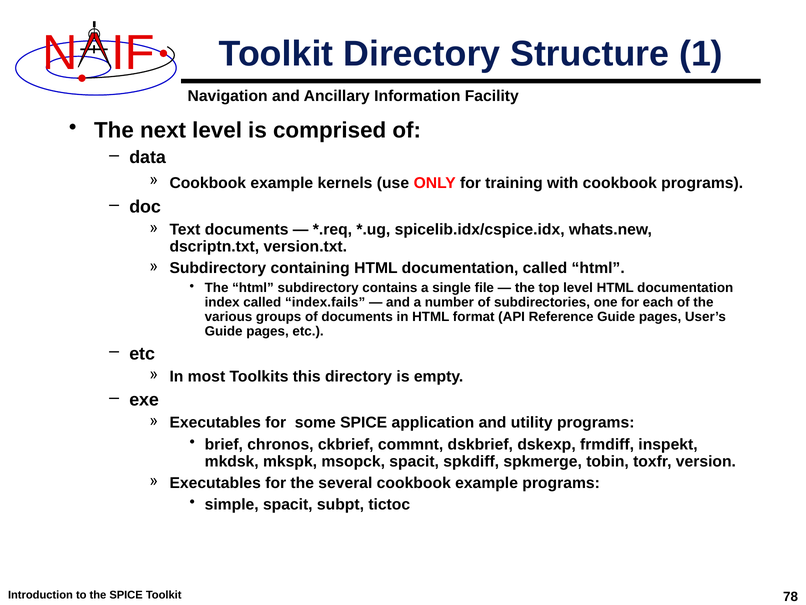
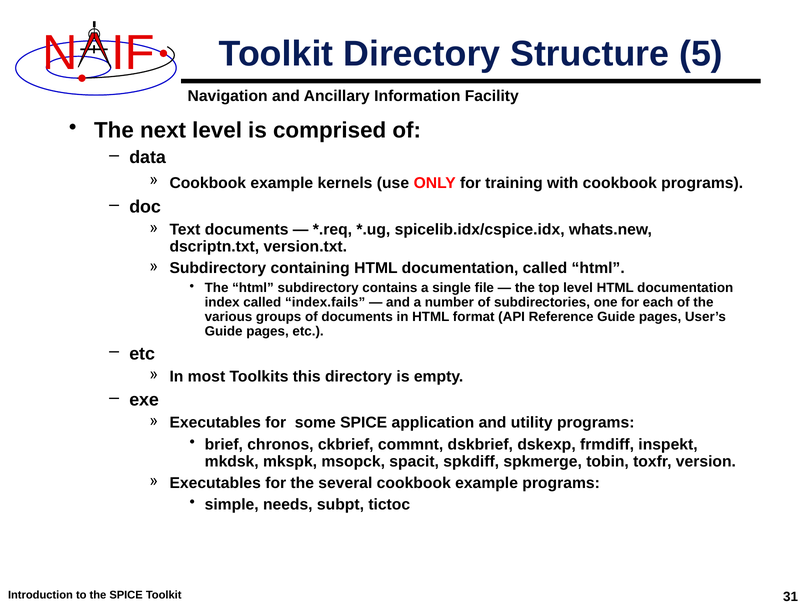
1: 1 -> 5
simple spacit: spacit -> needs
78: 78 -> 31
